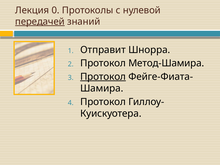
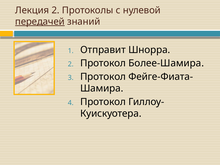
Лекция 0: 0 -> 2
Метод-Шамира: Метод-Шамира -> Более-Шамира
Протокол at (103, 77) underline: present -> none
